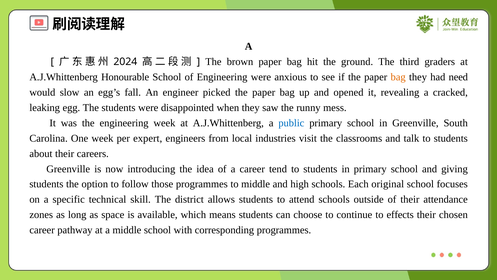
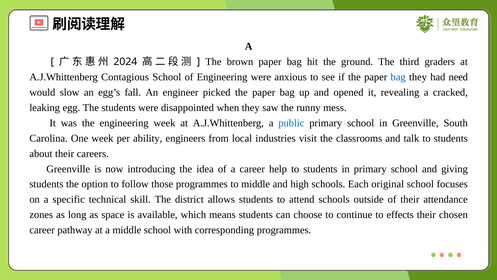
Honourable: Honourable -> Contagious
bag at (398, 77) colour: orange -> blue
expert: expert -> ability
tend: tend -> help
